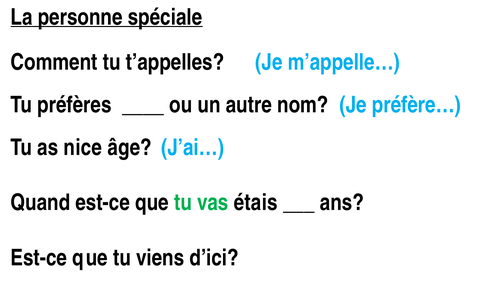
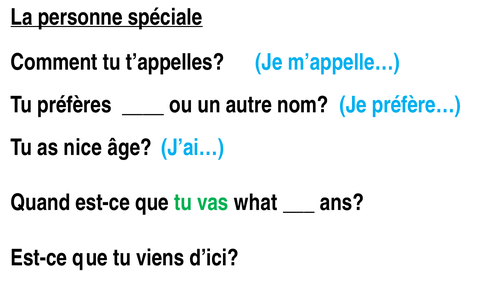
étais: étais -> what
